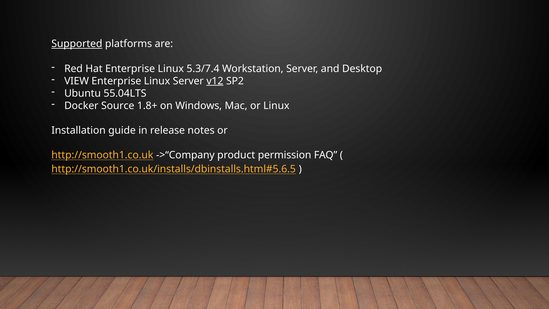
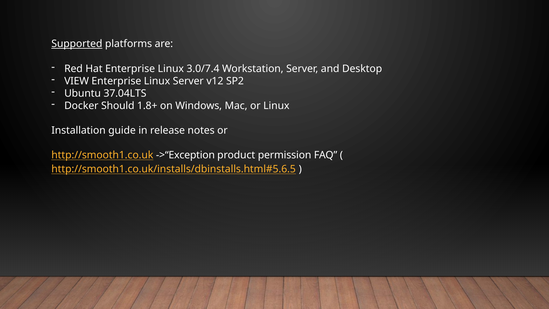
5.3/7.4: 5.3/7.4 -> 3.0/7.4
v12 underline: present -> none
55.04LTS: 55.04LTS -> 37.04LTS
Source: Source -> Should
->“Company: ->“Company -> ->“Exception
